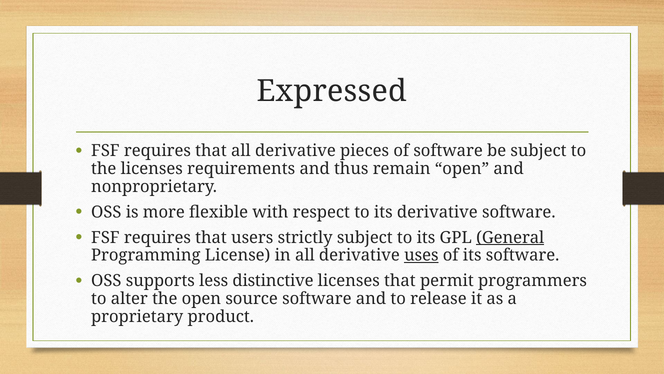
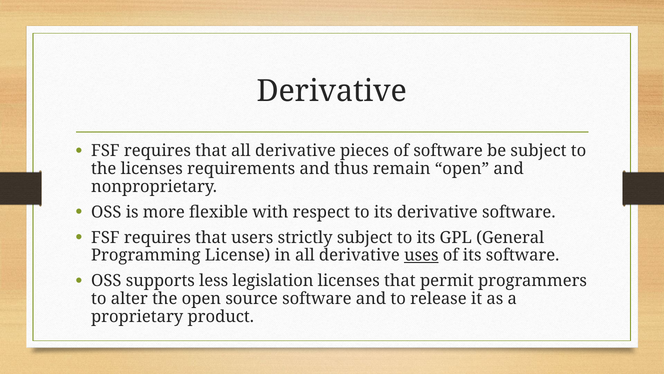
Expressed at (332, 91): Expressed -> Derivative
General underline: present -> none
distinctive: distinctive -> legislation
